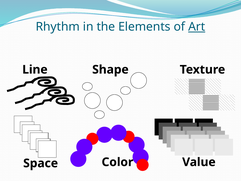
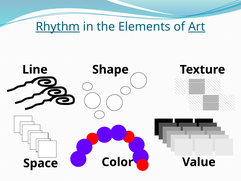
Rhythm underline: none -> present
